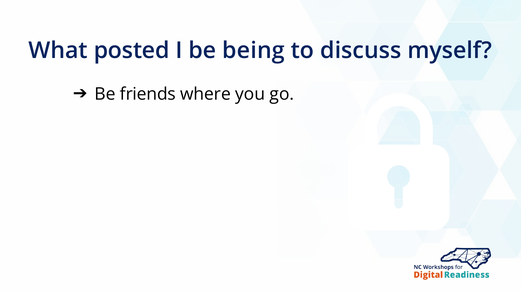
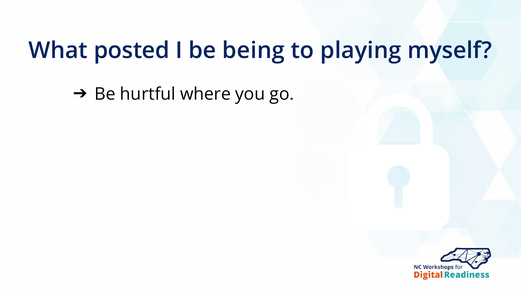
discuss: discuss -> playing
friends: friends -> hurtful
